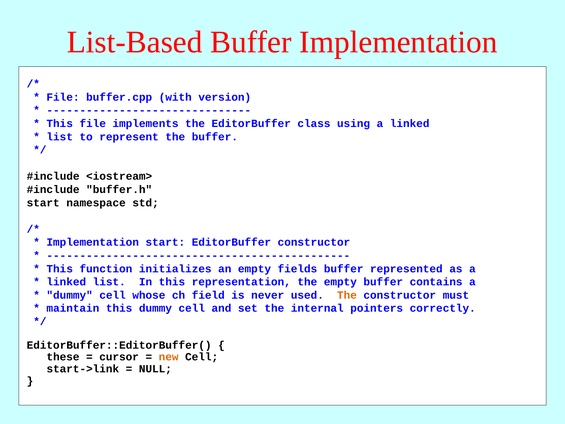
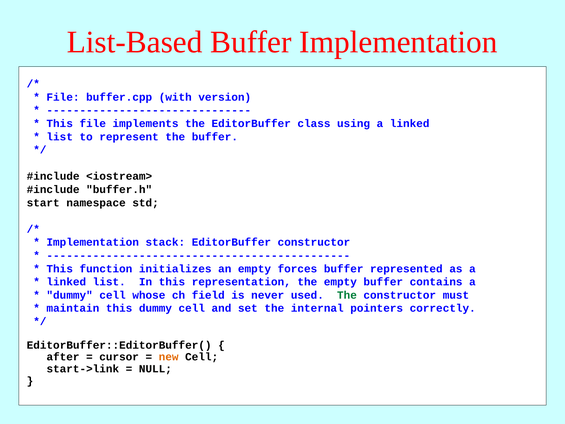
Implementation start: start -> stack
fields: fields -> forces
The at (347, 295) colour: orange -> green
these: these -> after
